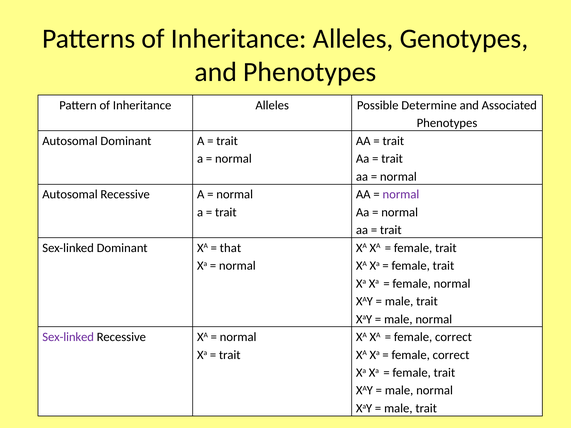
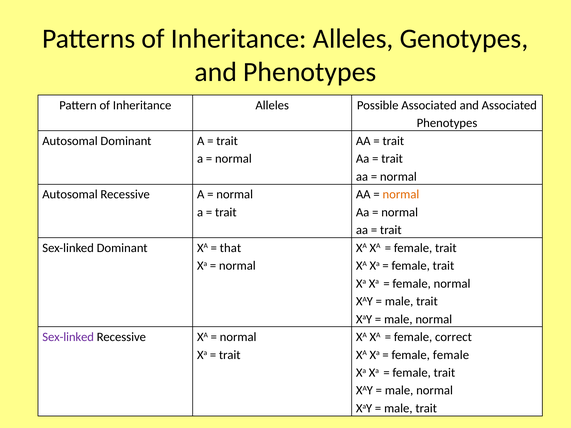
Possible Determine: Determine -> Associated
normal at (401, 195) colour: purple -> orange
correct at (451, 355): correct -> female
